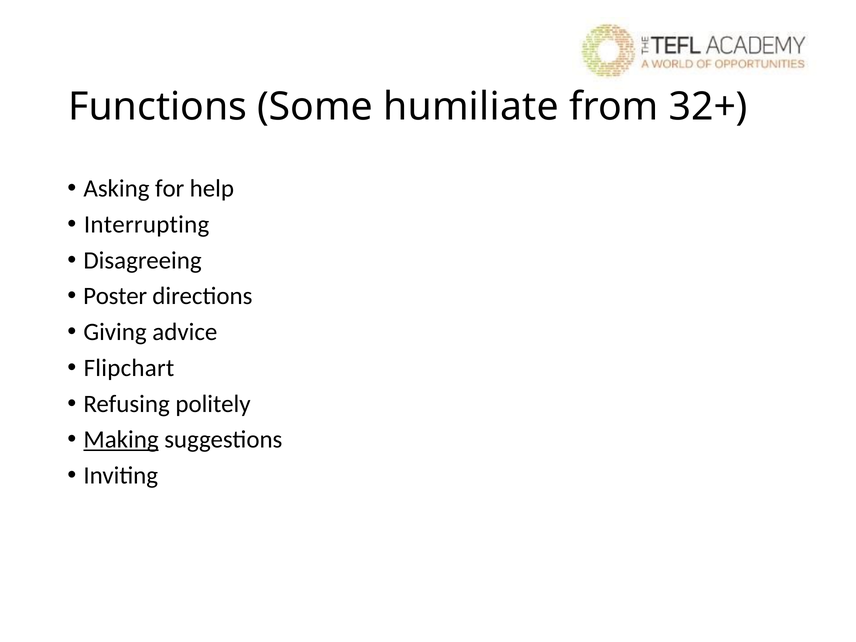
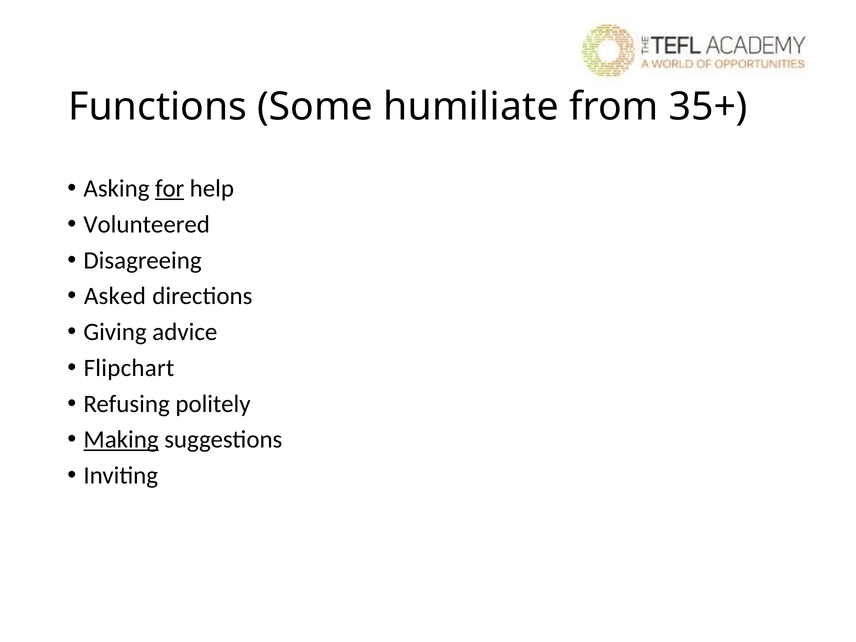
32+: 32+ -> 35+
for underline: none -> present
Interrupting: Interrupting -> Volunteered
Poster: Poster -> Asked
